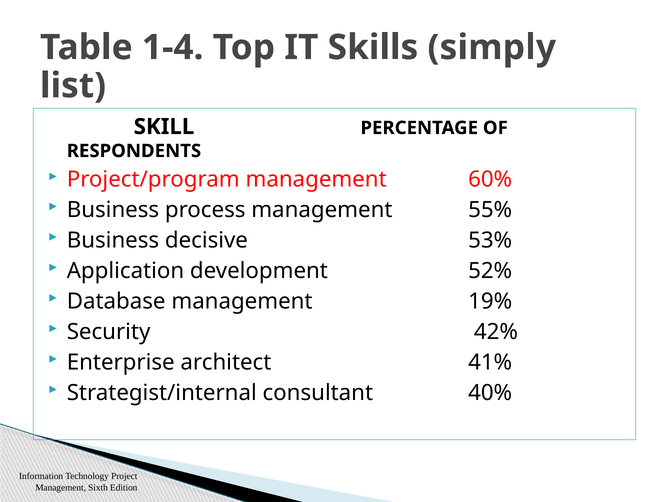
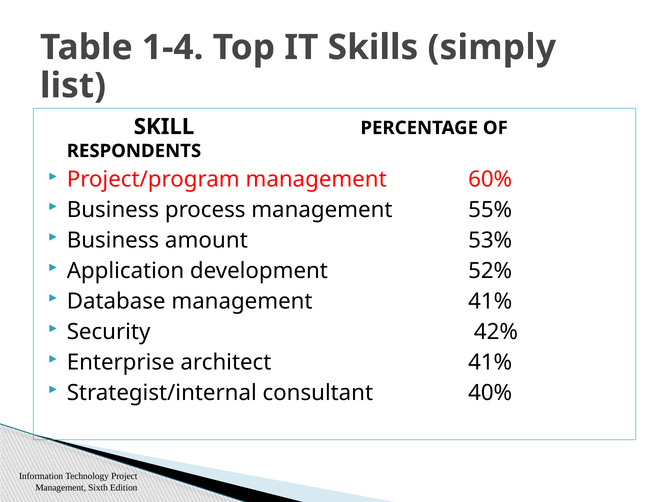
decisive: decisive -> amount
management 19%: 19% -> 41%
